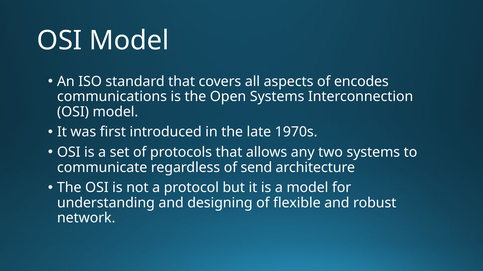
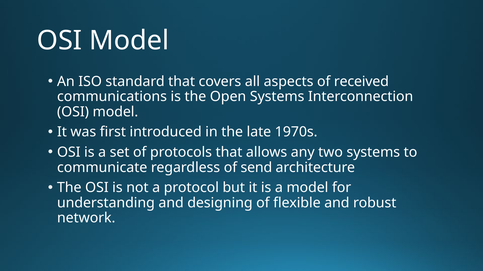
encodes: encodes -> received
